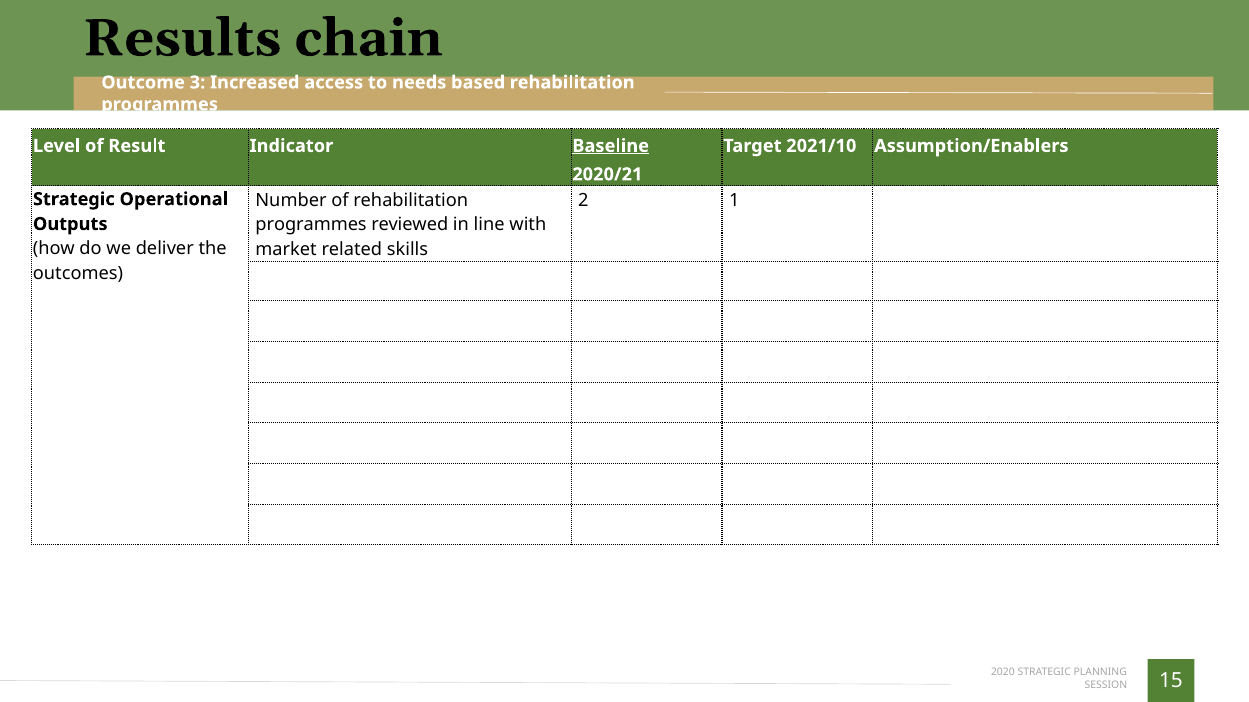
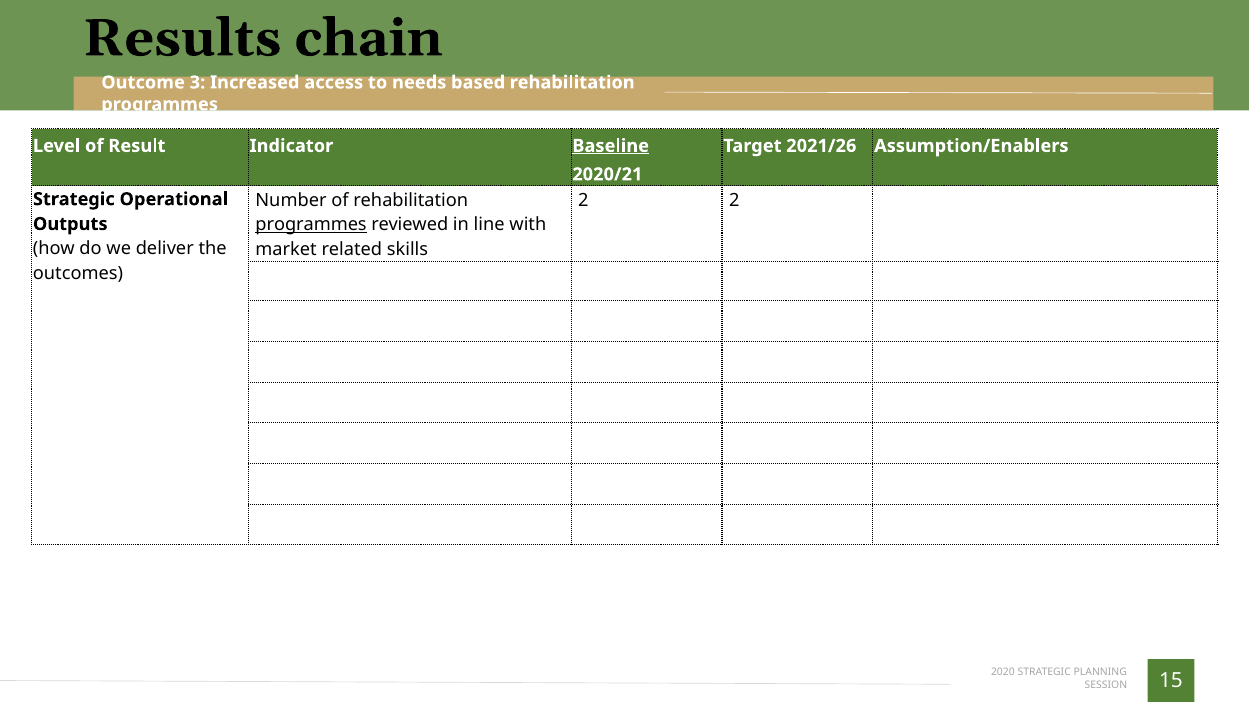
2021/10: 2021/10 -> 2021/26
2 1: 1 -> 2
programmes at (311, 225) underline: none -> present
